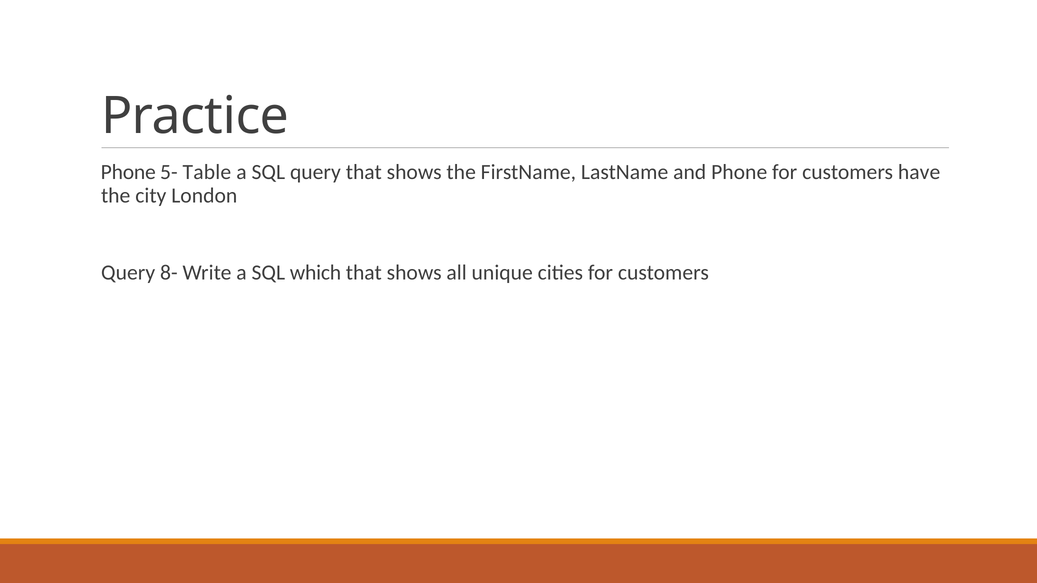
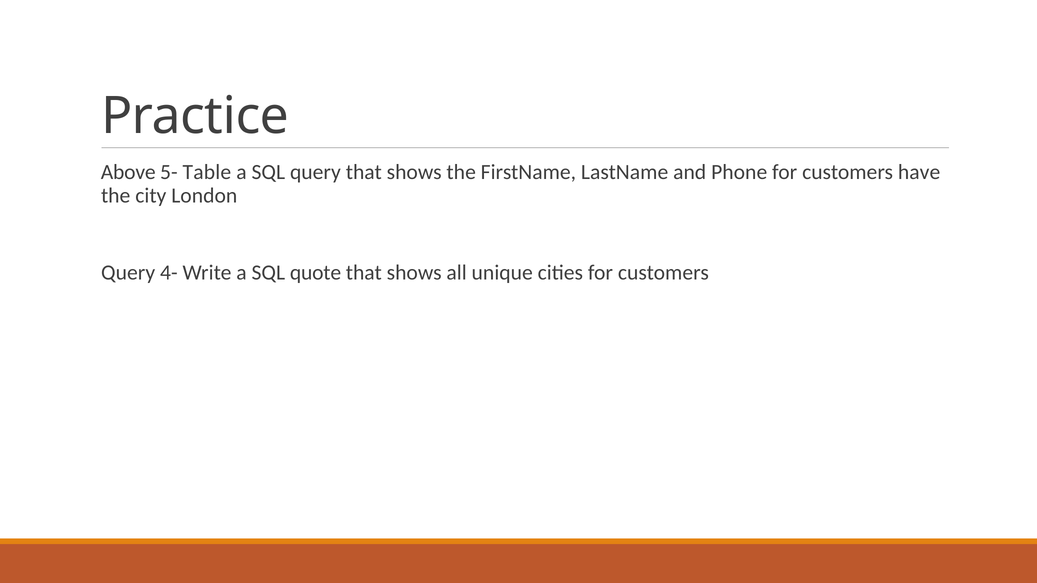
Phone at (128, 172): Phone -> Above
8-: 8- -> 4-
which: which -> quote
